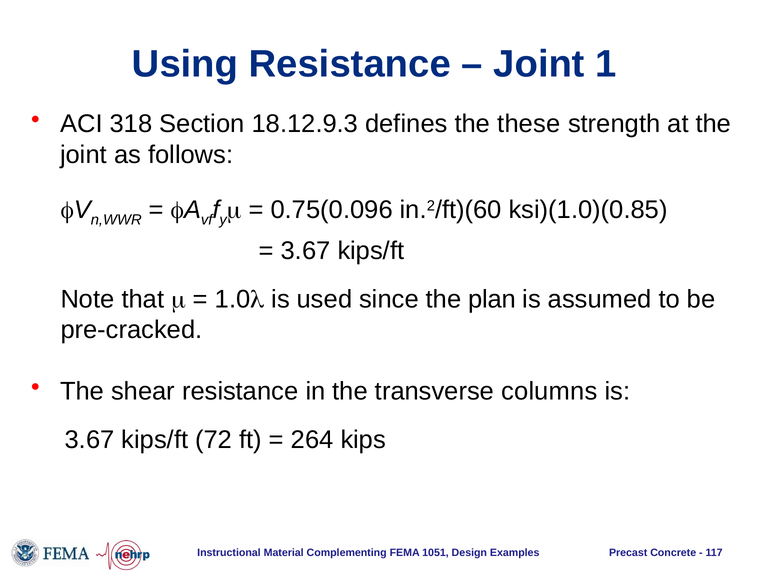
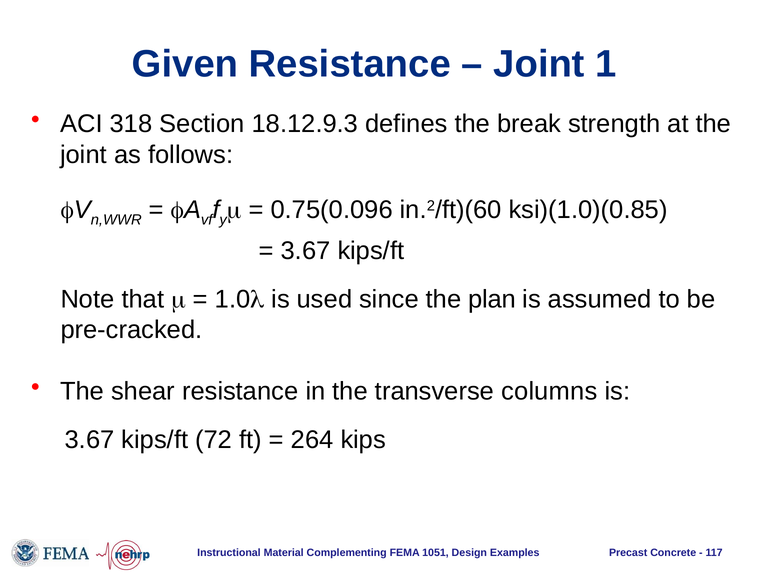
Using: Using -> Given
these: these -> break
